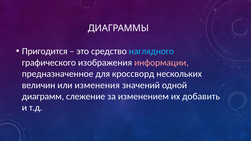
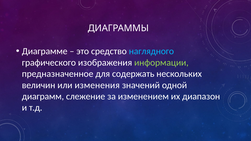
Пригодится: Пригодится -> Диаграмме
информации colour: pink -> light green
кроссворд: кроссворд -> содержать
добавить: добавить -> диапазон
